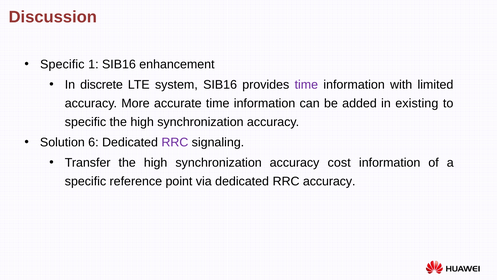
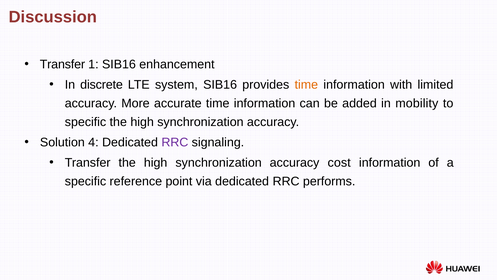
Specific at (62, 64): Specific -> Transfer
time at (306, 85) colour: purple -> orange
existing: existing -> mobility
6: 6 -> 4
RRC accuracy: accuracy -> performs
